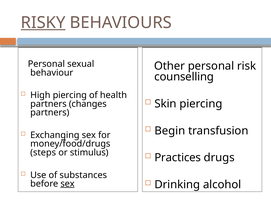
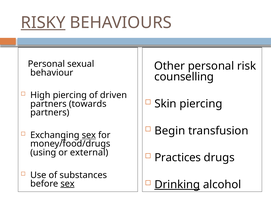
health: health -> driven
changes: changes -> towards
sex at (89, 135) underline: none -> present
steps: steps -> using
stimulus: stimulus -> external
Drinking underline: none -> present
